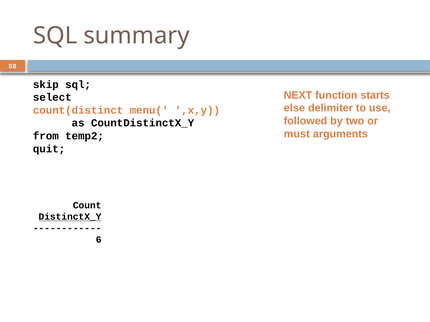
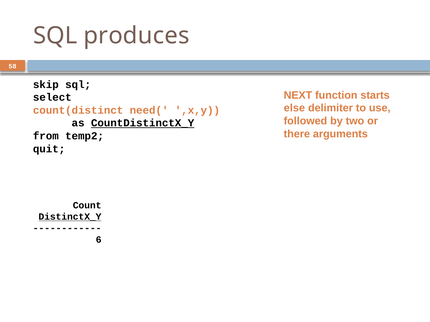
summary: summary -> produces
menu(: menu( -> need(
CountDistinctX_Y underline: none -> present
must: must -> there
